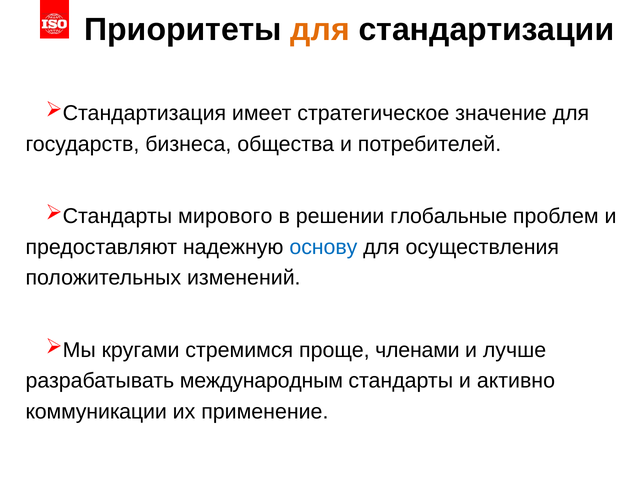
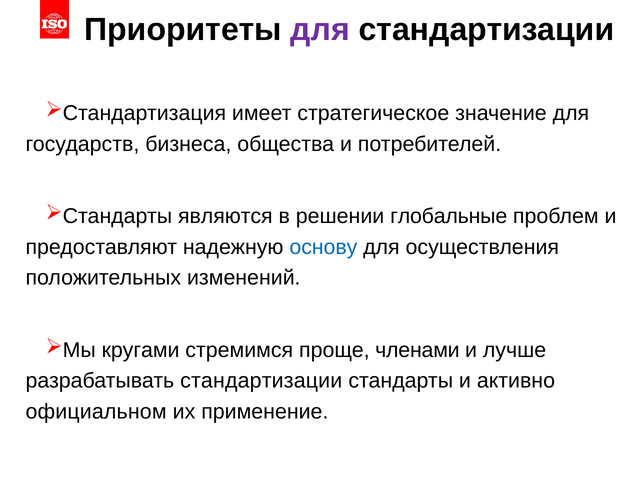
для at (320, 30) colour: orange -> purple
мирового: мирового -> являются
разрабатывать международным: международным -> стандартизации
коммуникации: коммуникации -> официальном
